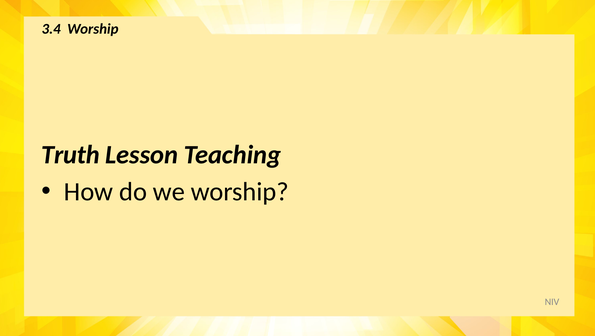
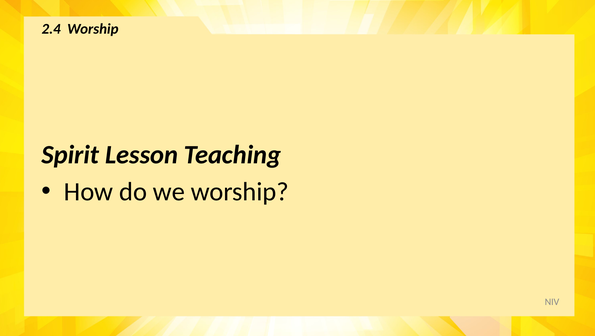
3.4: 3.4 -> 2.4
Truth: Truth -> Spirit
